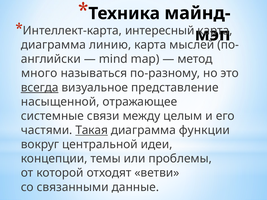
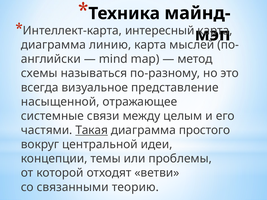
много: много -> схемы
всегда underline: present -> none
функции: функции -> простого
данные: данные -> теорию
